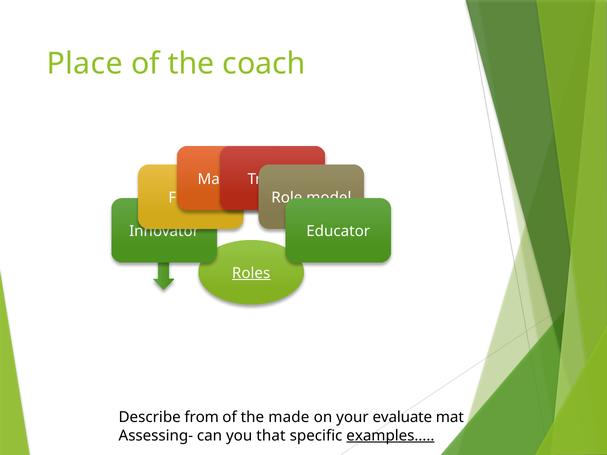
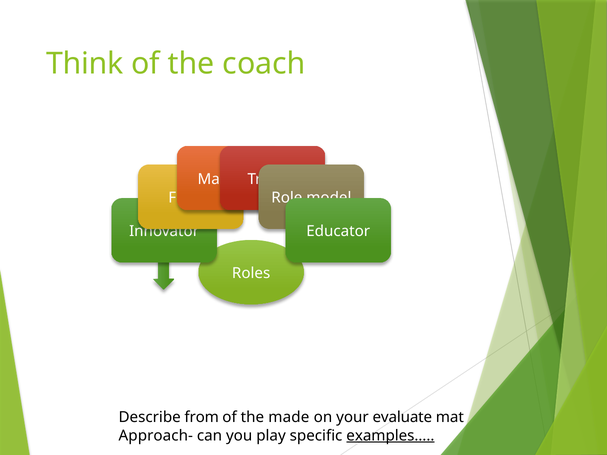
Place: Place -> Think
Roles underline: present -> none
Assessing-: Assessing- -> Approach-
that: that -> play
